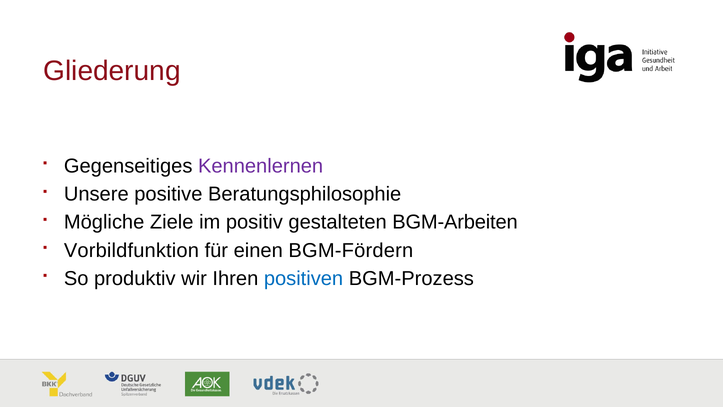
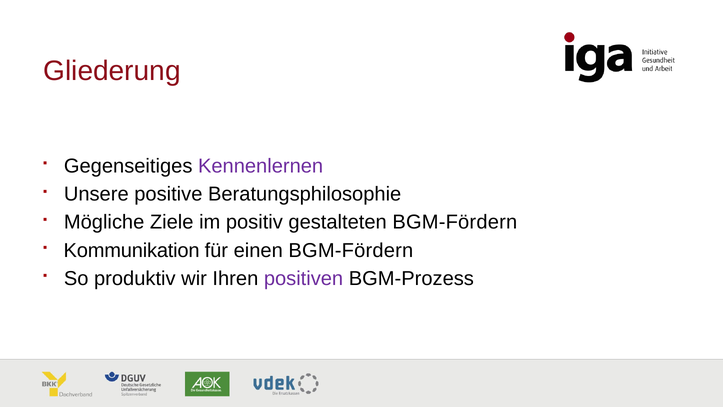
gestalteten BGM-Arbeiten: BGM-Arbeiten -> BGM-Fördern
Vorbildfunktion: Vorbildfunktion -> Kommunikation
positiven colour: blue -> purple
